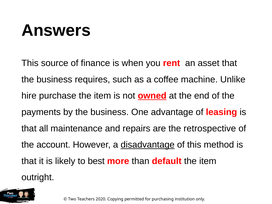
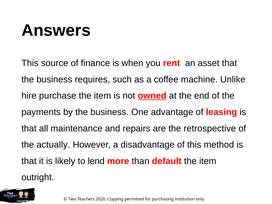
account: account -> actually
disadvantage underline: present -> none
best: best -> lend
